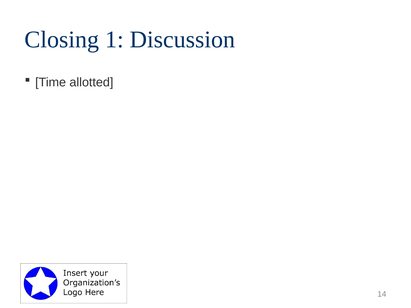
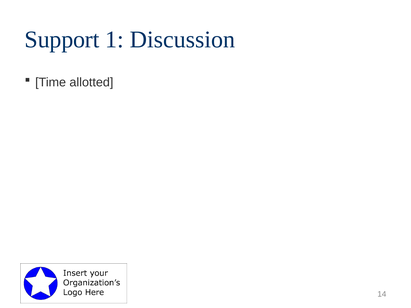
Closing: Closing -> Support
